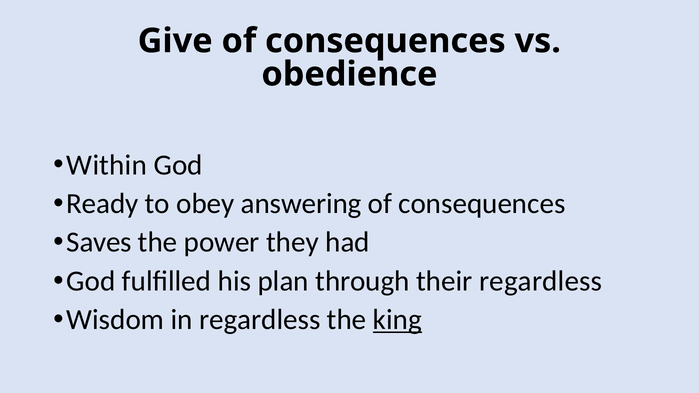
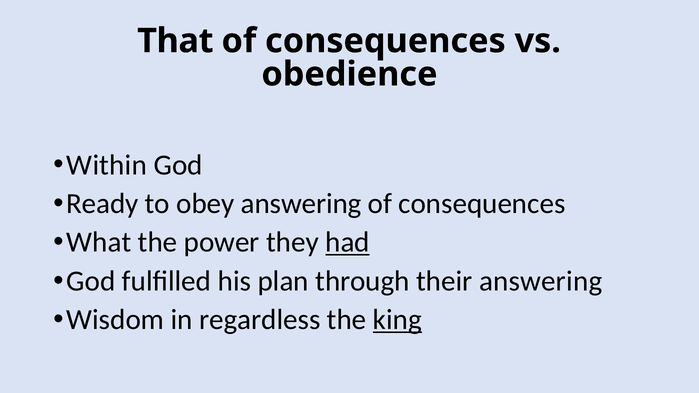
Give: Give -> That
Saves: Saves -> What
had underline: none -> present
their regardless: regardless -> answering
